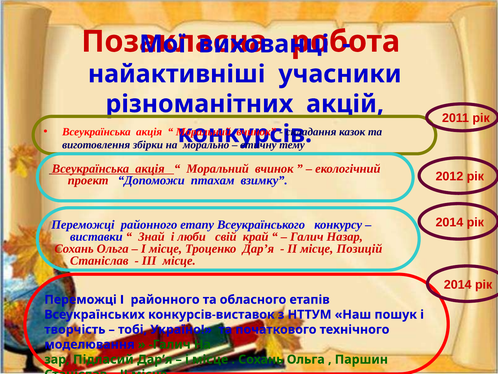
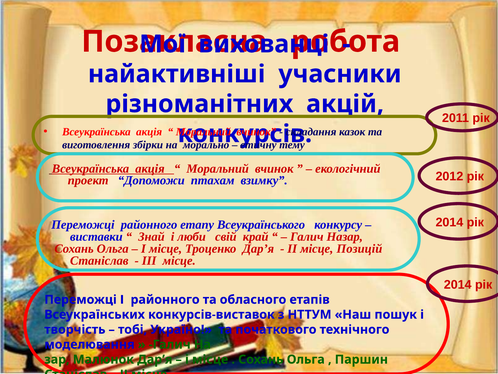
Підласий: Підласий -> Малюнок
